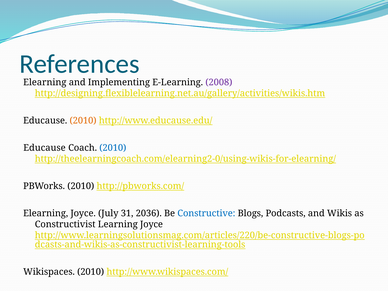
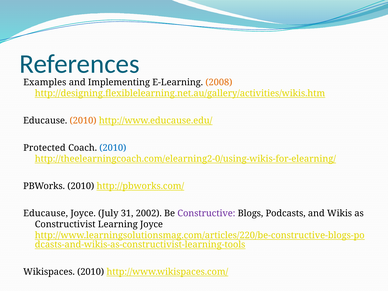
Elearning at (45, 82): Elearning -> Examples
2008 colour: purple -> orange
Educause at (44, 148): Educause -> Protected
Elearning at (46, 213): Elearning -> Educause
2036: 2036 -> 2002
Constructive colour: blue -> purple
